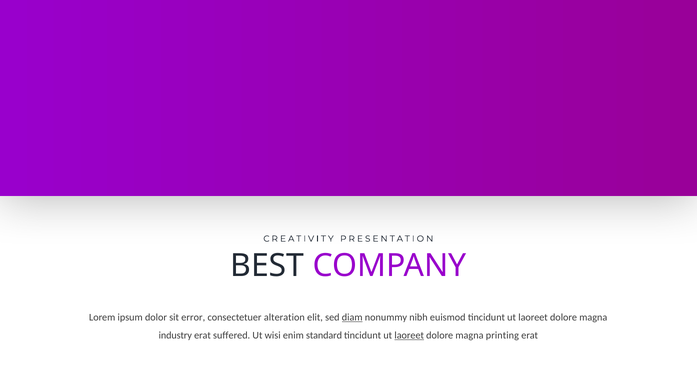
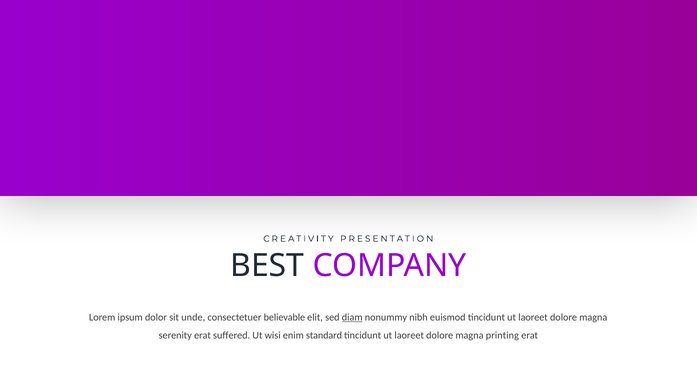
error: error -> unde
alteration: alteration -> believable
industry: industry -> serenity
laoreet at (409, 336) underline: present -> none
